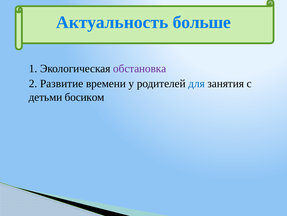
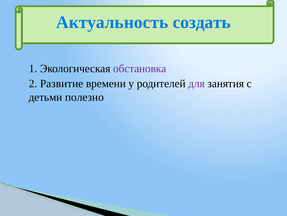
больше: больше -> создать
для colour: blue -> purple
босиком: босиком -> полезно
